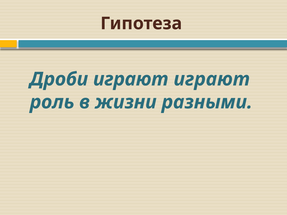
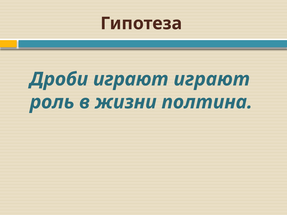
разными: разными -> полтина
